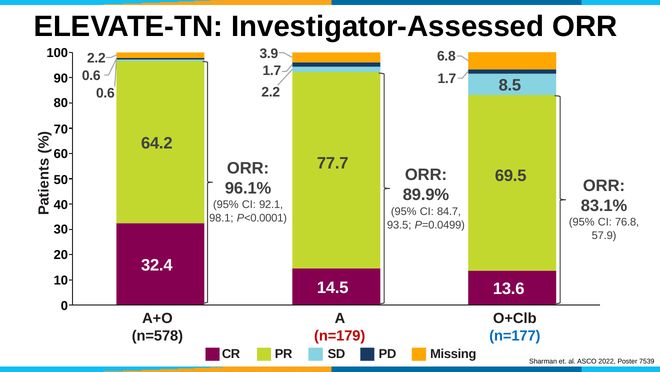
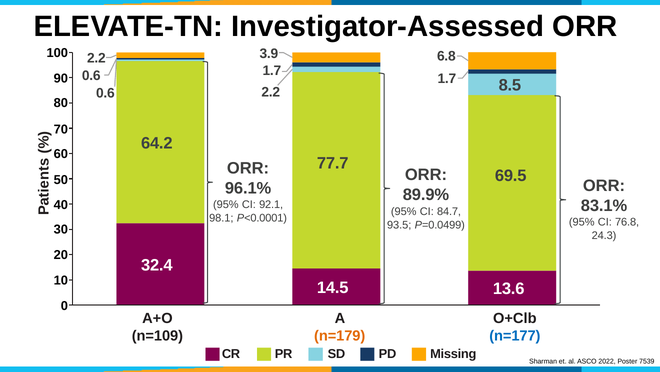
57.9: 57.9 -> 24.3
n=578: n=578 -> n=109
n=179 colour: red -> orange
